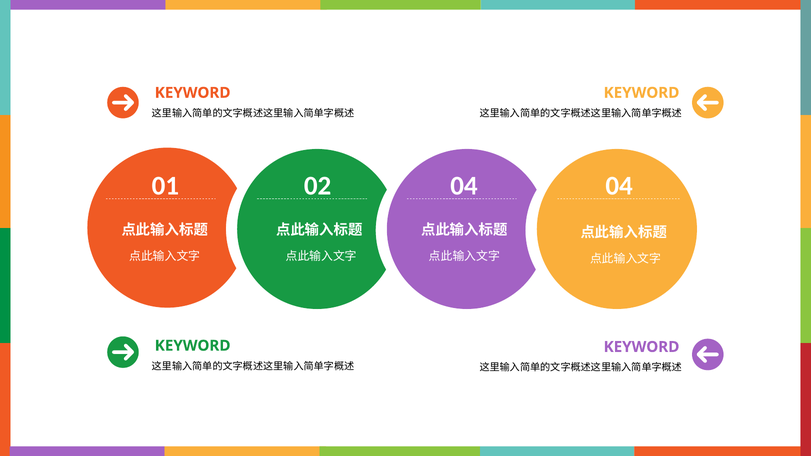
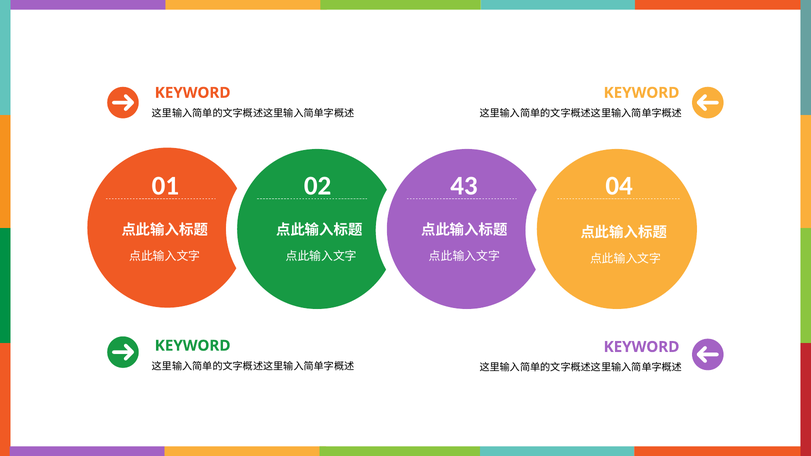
02 04: 04 -> 43
